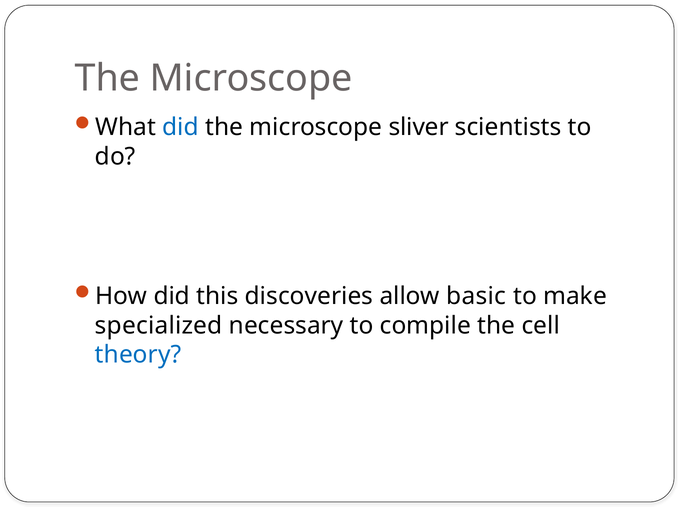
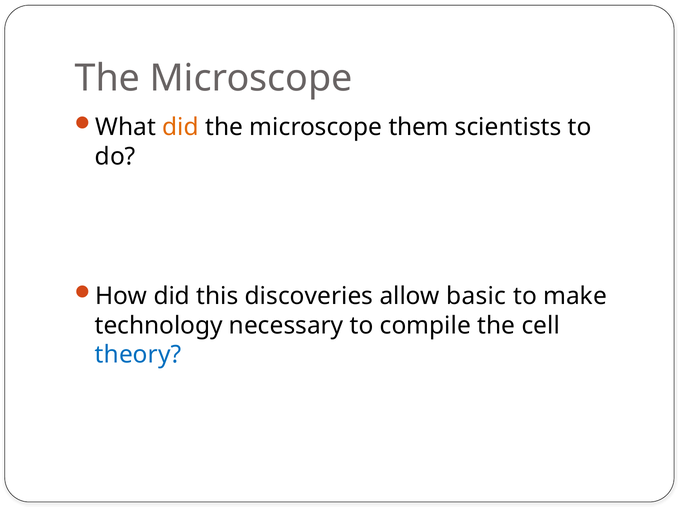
did at (181, 127) colour: blue -> orange
sliver: sliver -> them
specialized: specialized -> technology
